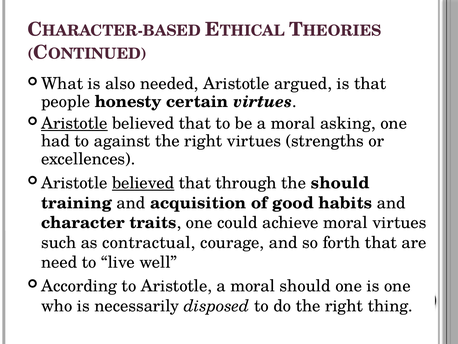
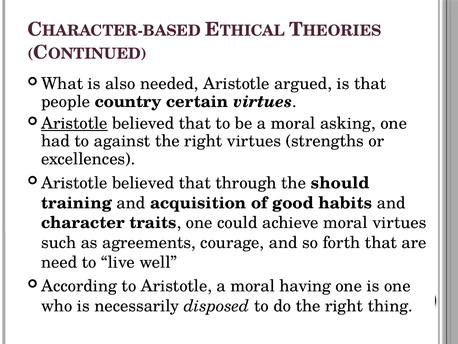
honesty: honesty -> country
believed at (143, 183) underline: present -> none
contractual: contractual -> agreements
moral should: should -> having
